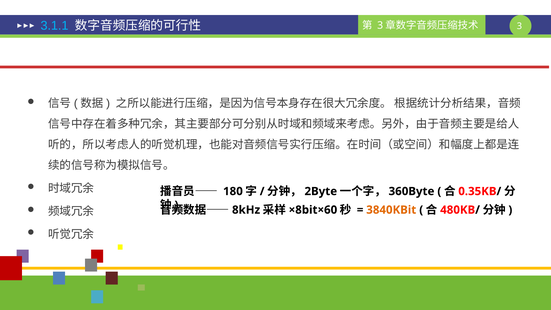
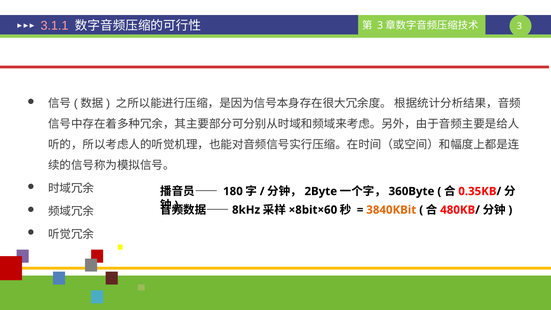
3.1.1 colour: light blue -> pink
